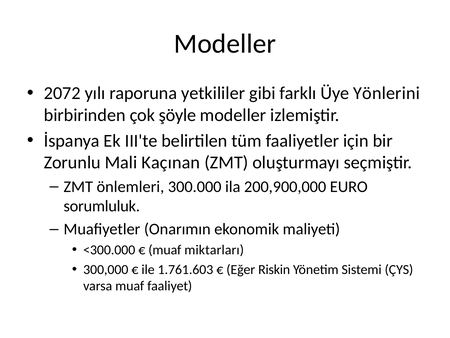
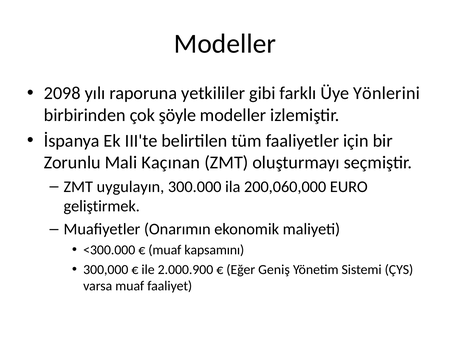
2072: 2072 -> 2098
önlemleri: önlemleri -> uygulayın
200,900,000: 200,900,000 -> 200,060,000
sorumluluk: sorumluluk -> geliştirmek
miktarları: miktarları -> kapsamını
1.761.603: 1.761.603 -> 2.000.900
Riskin: Riskin -> Geniş
